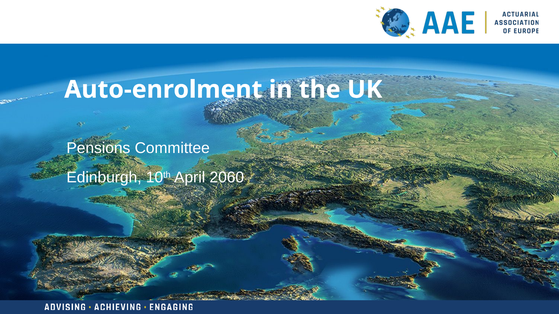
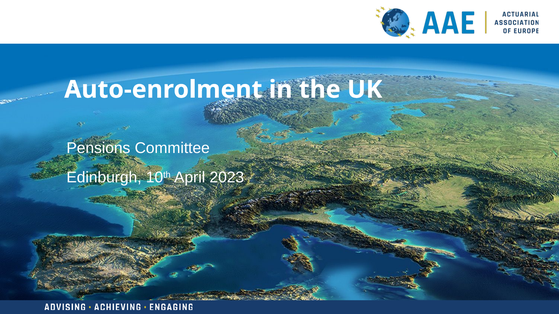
2060: 2060 -> 2023
